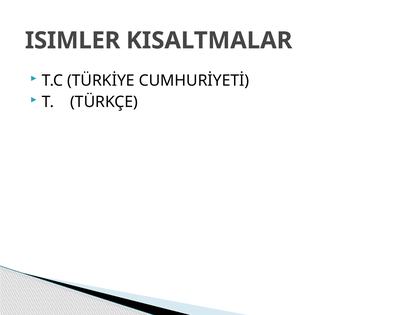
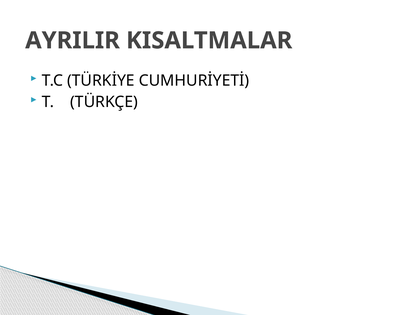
ISIMLER: ISIMLER -> AYRILIR
